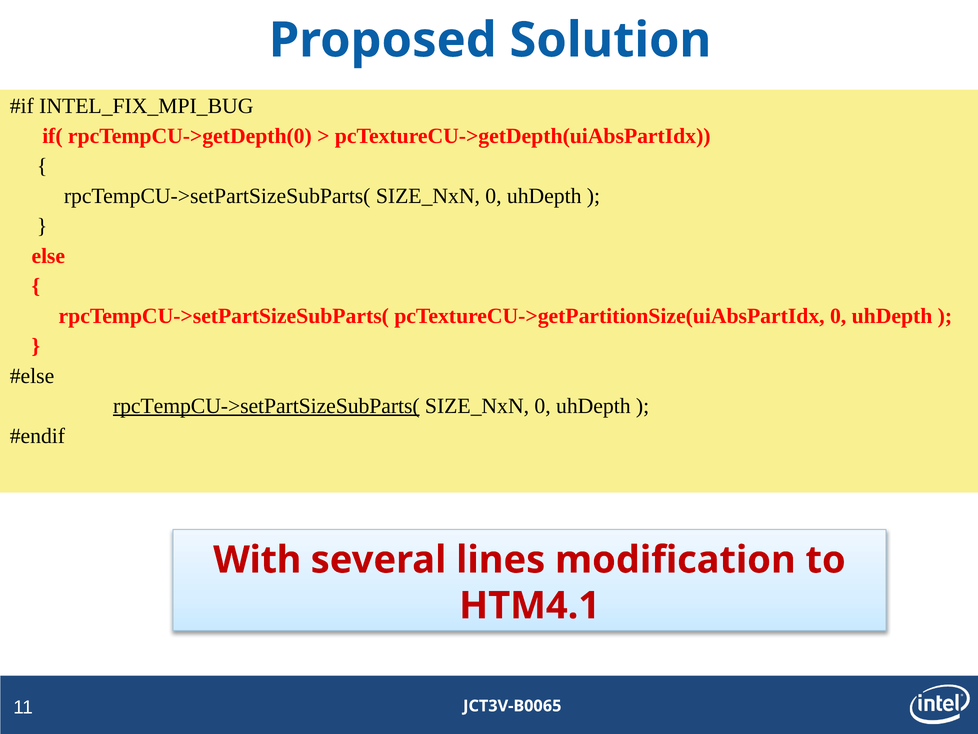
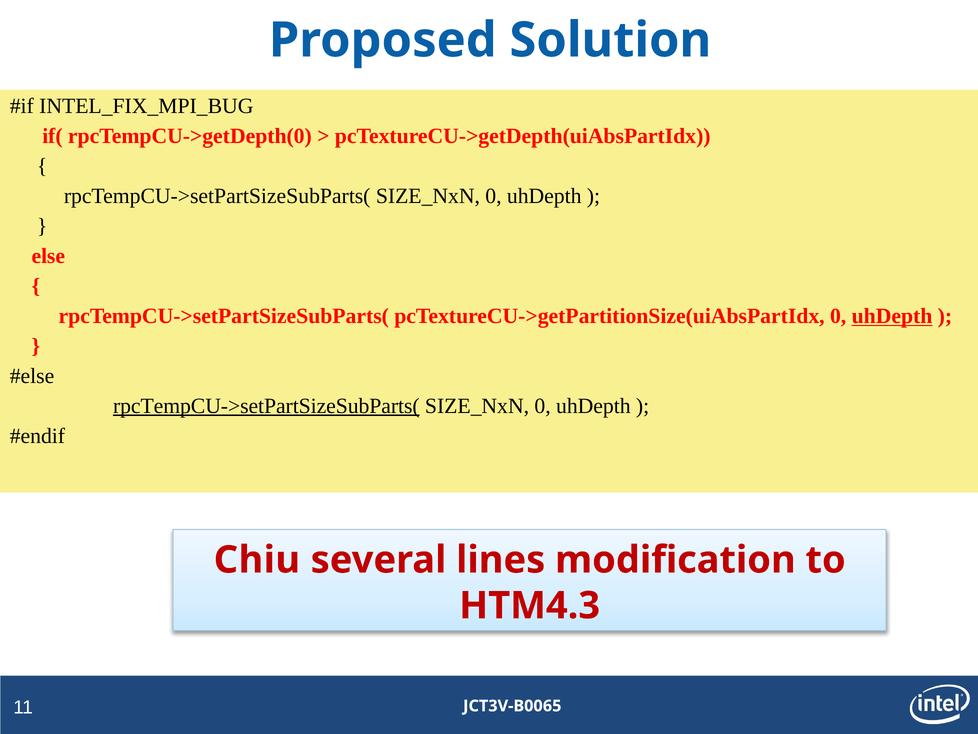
uhDepth at (892, 316) underline: none -> present
With: With -> Chiu
HTM4.1: HTM4.1 -> HTM4.3
